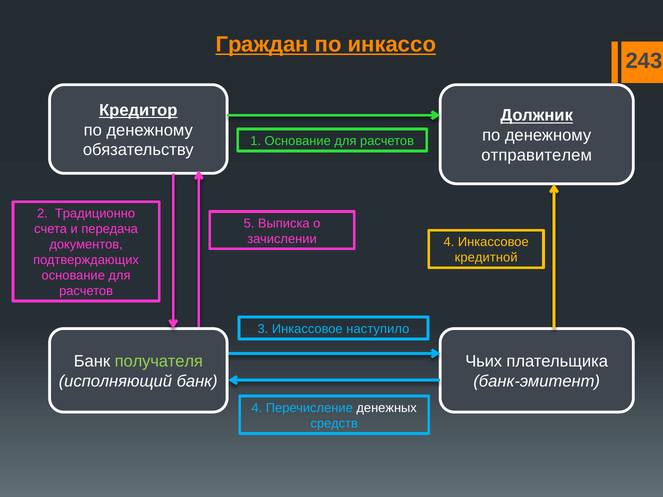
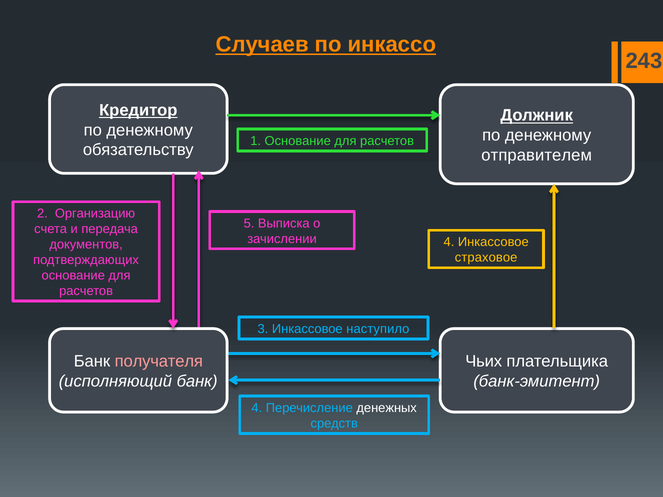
Граждан: Граждан -> Случаев
Традиционно: Традиционно -> Организацию
кредитной: кредитной -> страховое
получателя colour: light green -> pink
